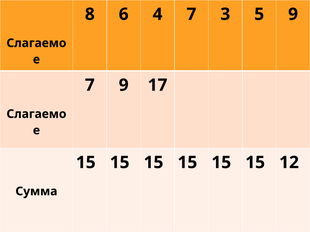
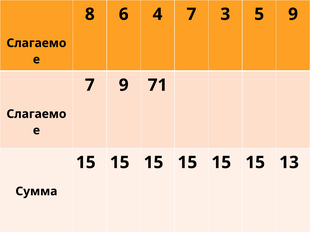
17: 17 -> 71
12: 12 -> 13
